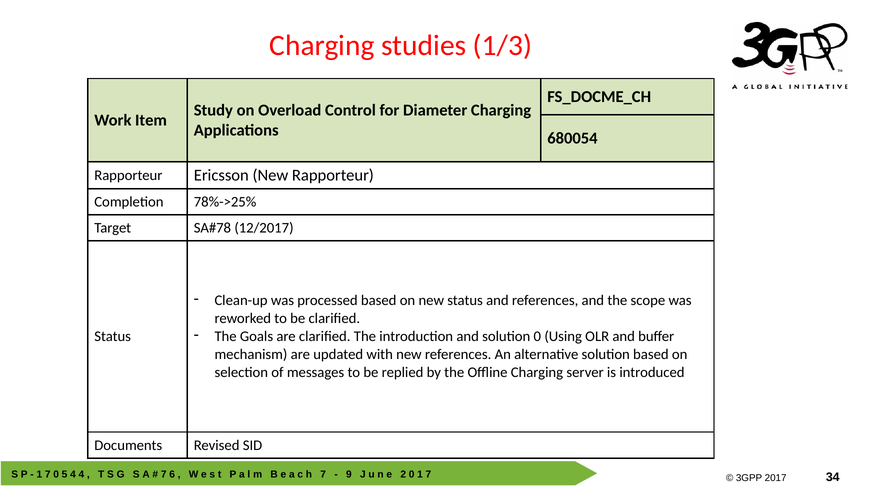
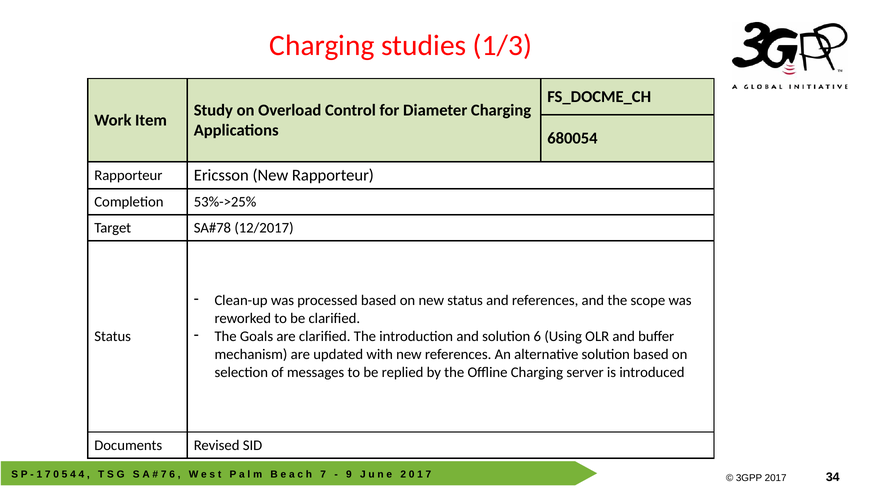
78%->25%: 78%->25% -> 53%->25%
solution 0: 0 -> 6
